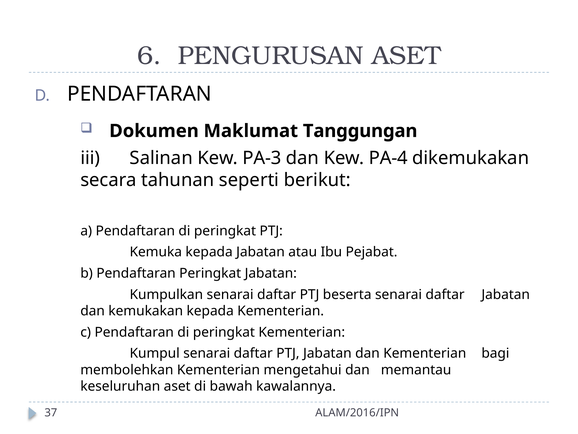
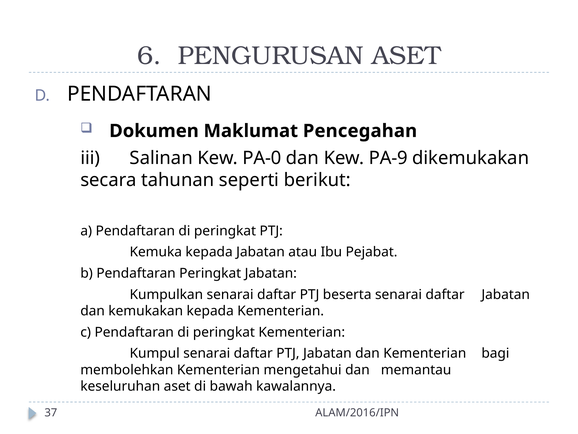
Tanggungan: Tanggungan -> Pencegahan
PA-3: PA-3 -> PA-0
PA-4: PA-4 -> PA-9
